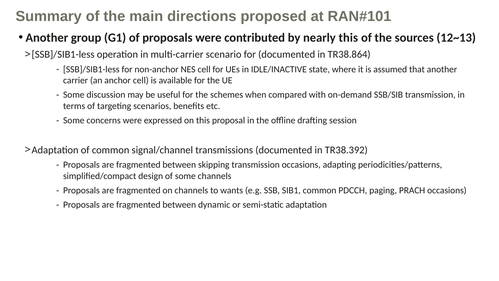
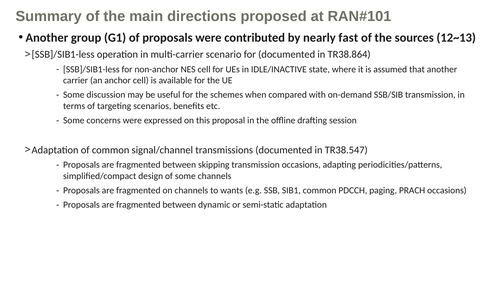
nearly this: this -> fast
TR38.392: TR38.392 -> TR38.547
